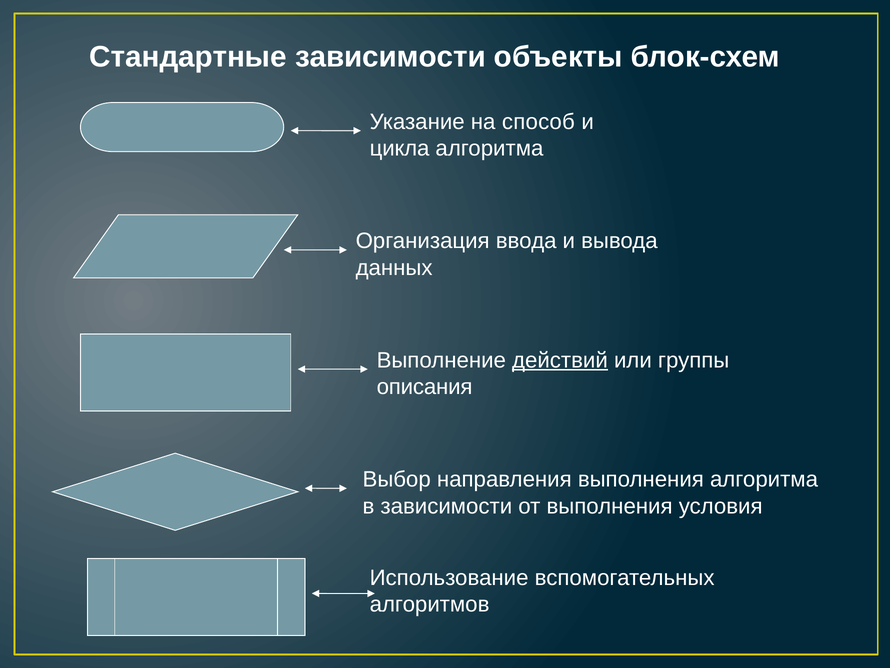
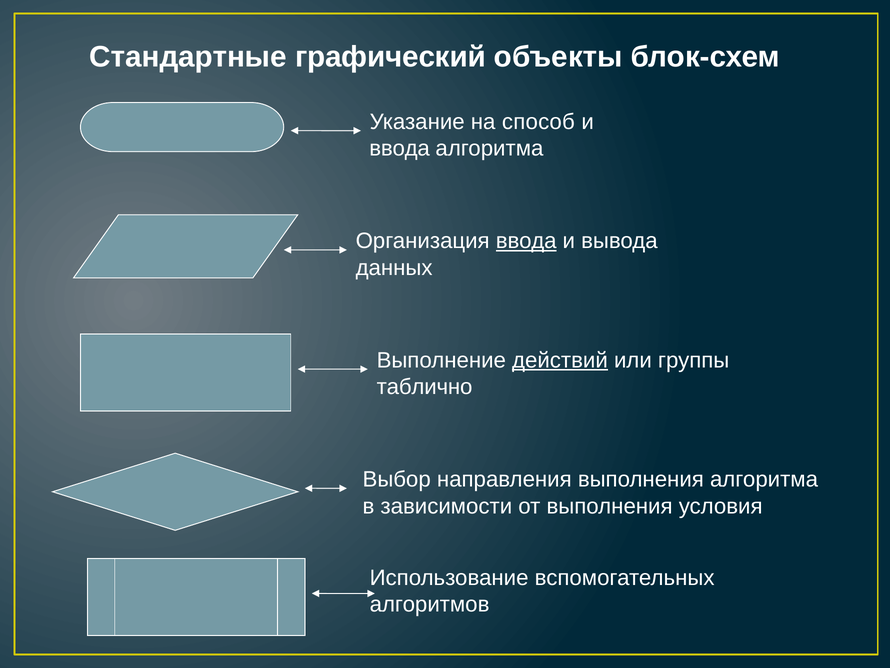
Стандартные зависимости: зависимости -> графический
цикла at (400, 148): цикла -> ввода
ввода at (526, 241) underline: none -> present
описания: описания -> таблично
